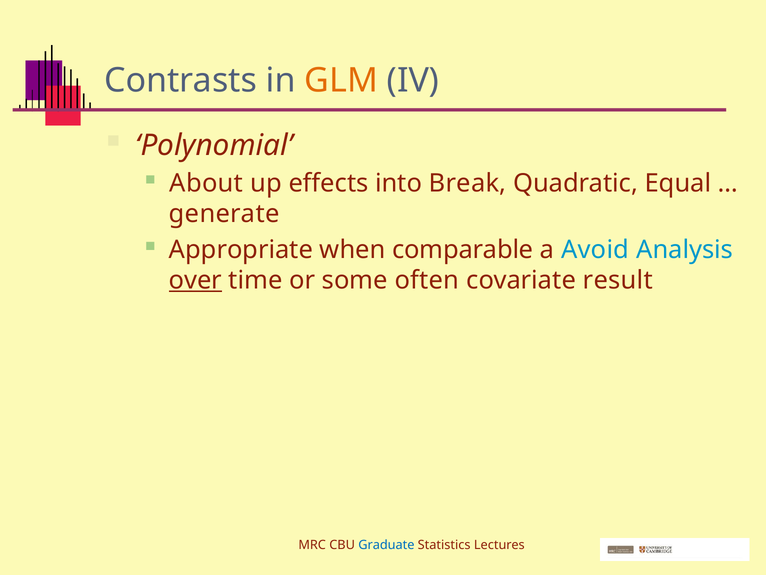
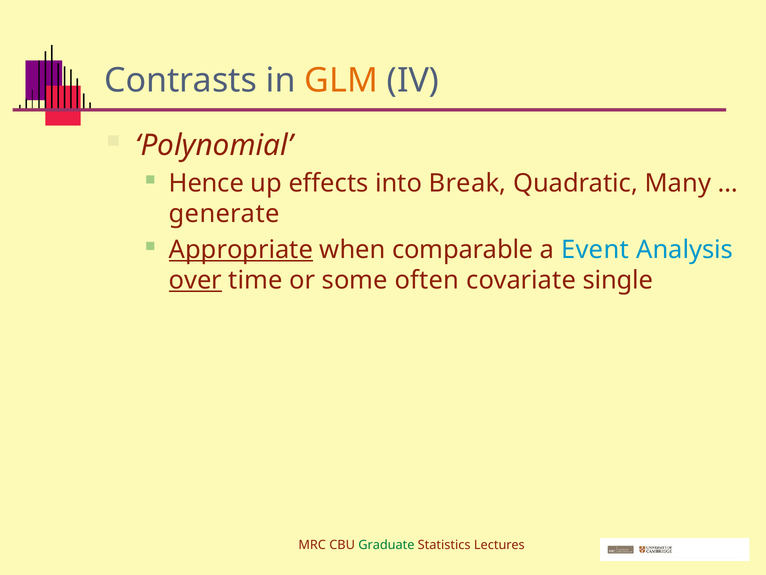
About: About -> Hence
Equal: Equal -> Many
Appropriate underline: none -> present
Avoid: Avoid -> Event
result: result -> single
Graduate colour: blue -> green
